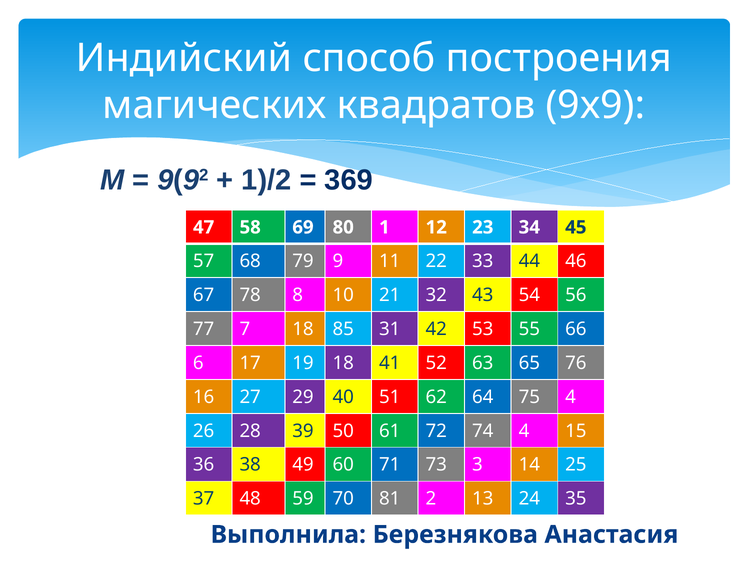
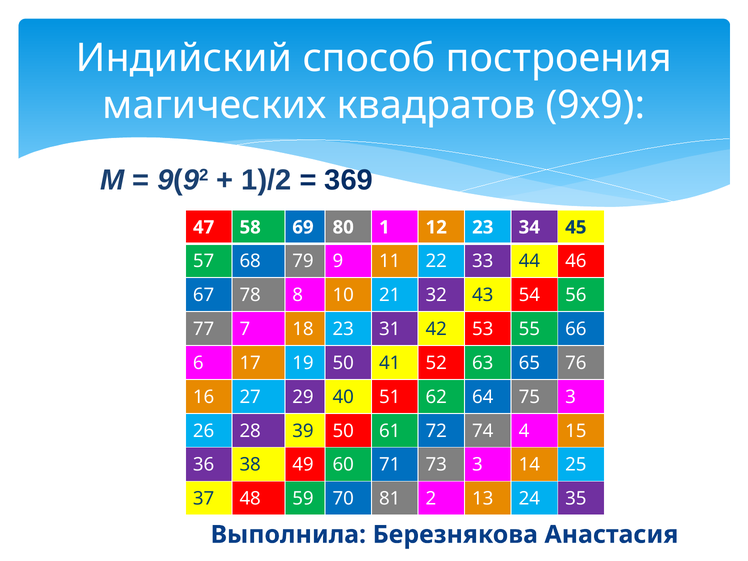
18 85: 85 -> 23
19 18: 18 -> 50
75 4: 4 -> 3
